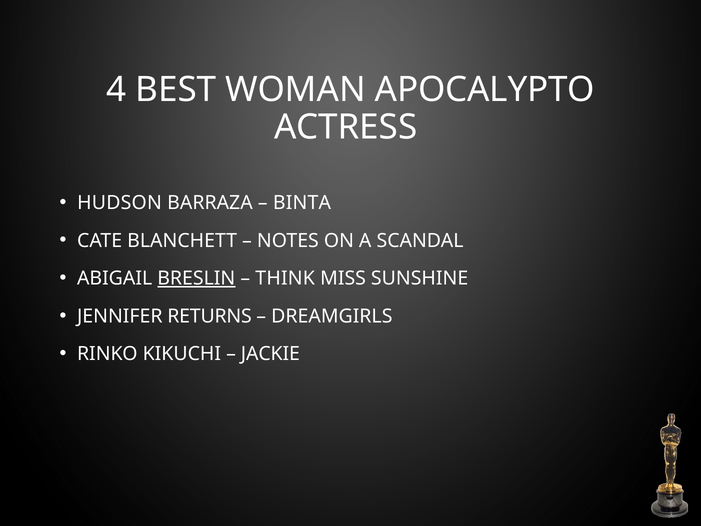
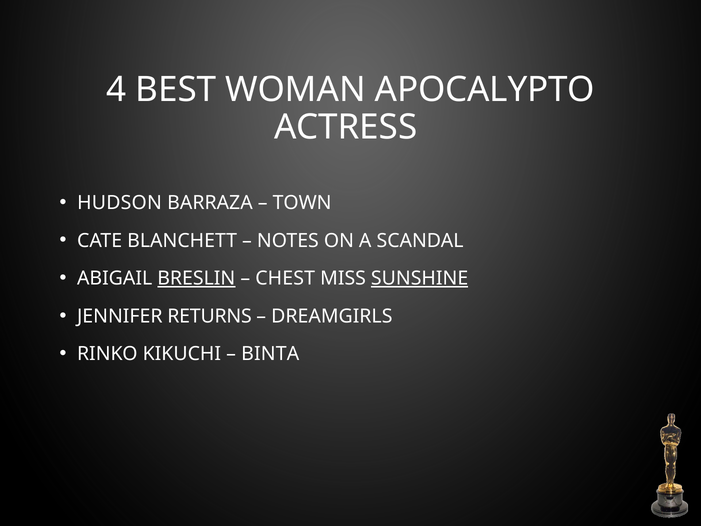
BINTA: BINTA -> TOWN
THINK: THINK -> CHEST
SUNSHINE underline: none -> present
JACKIE: JACKIE -> BINTA
